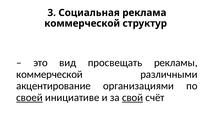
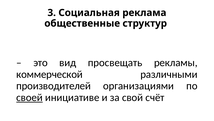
коммерческой at (82, 23): коммерческой -> общественные
акцентирование: акцентирование -> производителей
свой underline: present -> none
